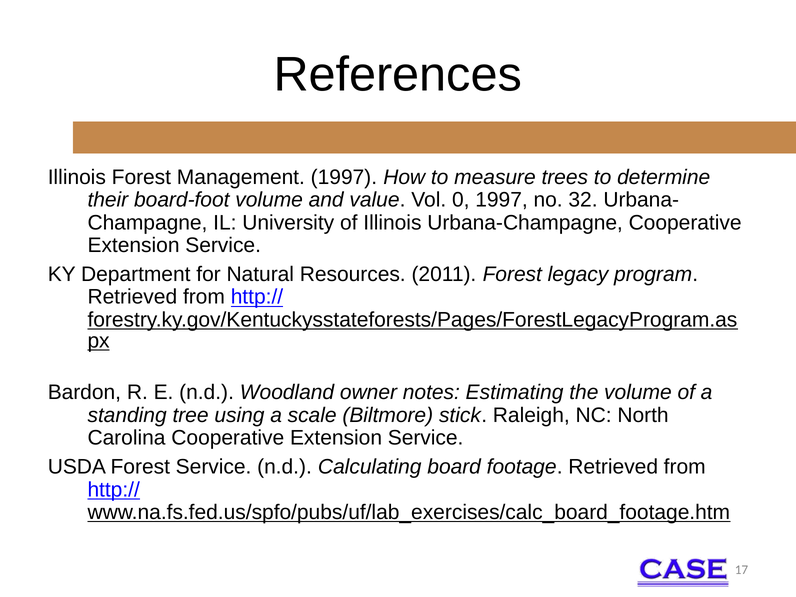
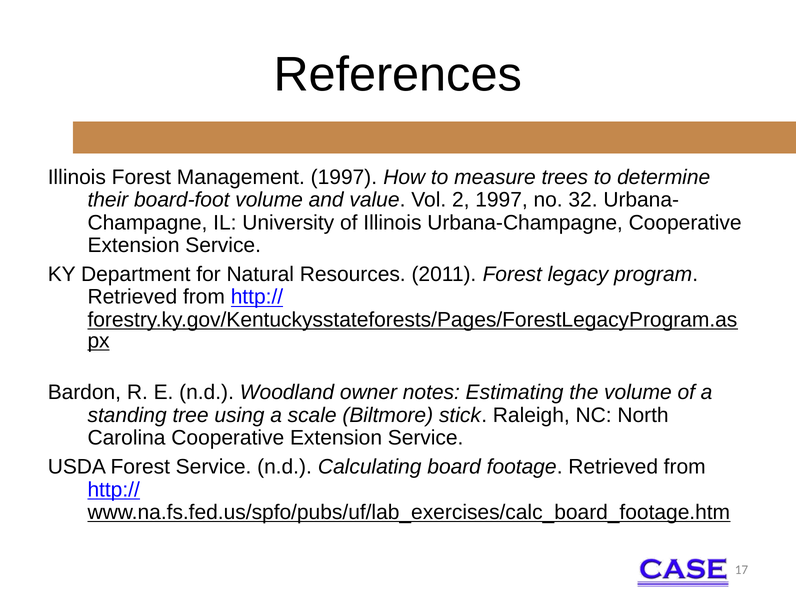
0: 0 -> 2
